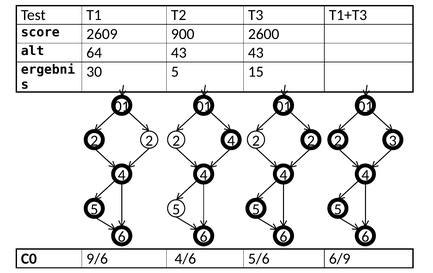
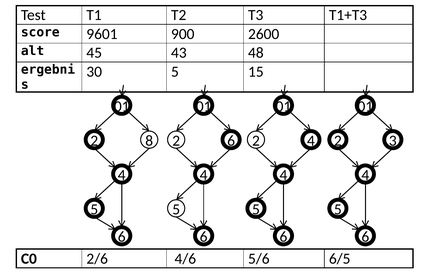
2609: 2609 -> 9601
64: 64 -> 45
43 43: 43 -> 48
2 at (149, 141): 2 -> 8
4 at (231, 141): 4 -> 6
2 at (311, 141): 2 -> 4
9/6: 9/6 -> 2/6
6/9: 6/9 -> 6/5
